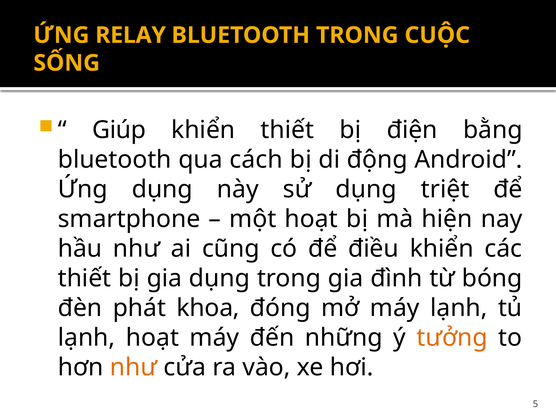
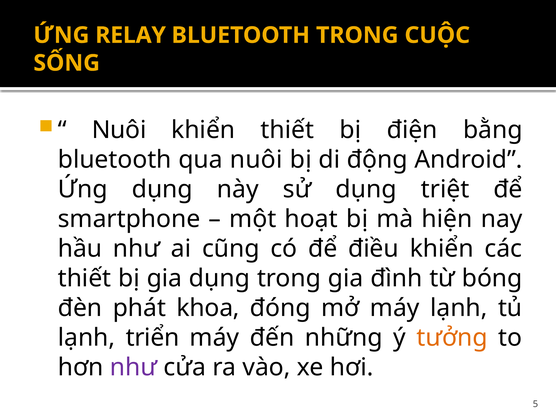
Giúp at (119, 130): Giúp -> Nuôi
qua cách: cách -> nuôi
lạnh hoạt: hoạt -> triển
như at (134, 367) colour: orange -> purple
